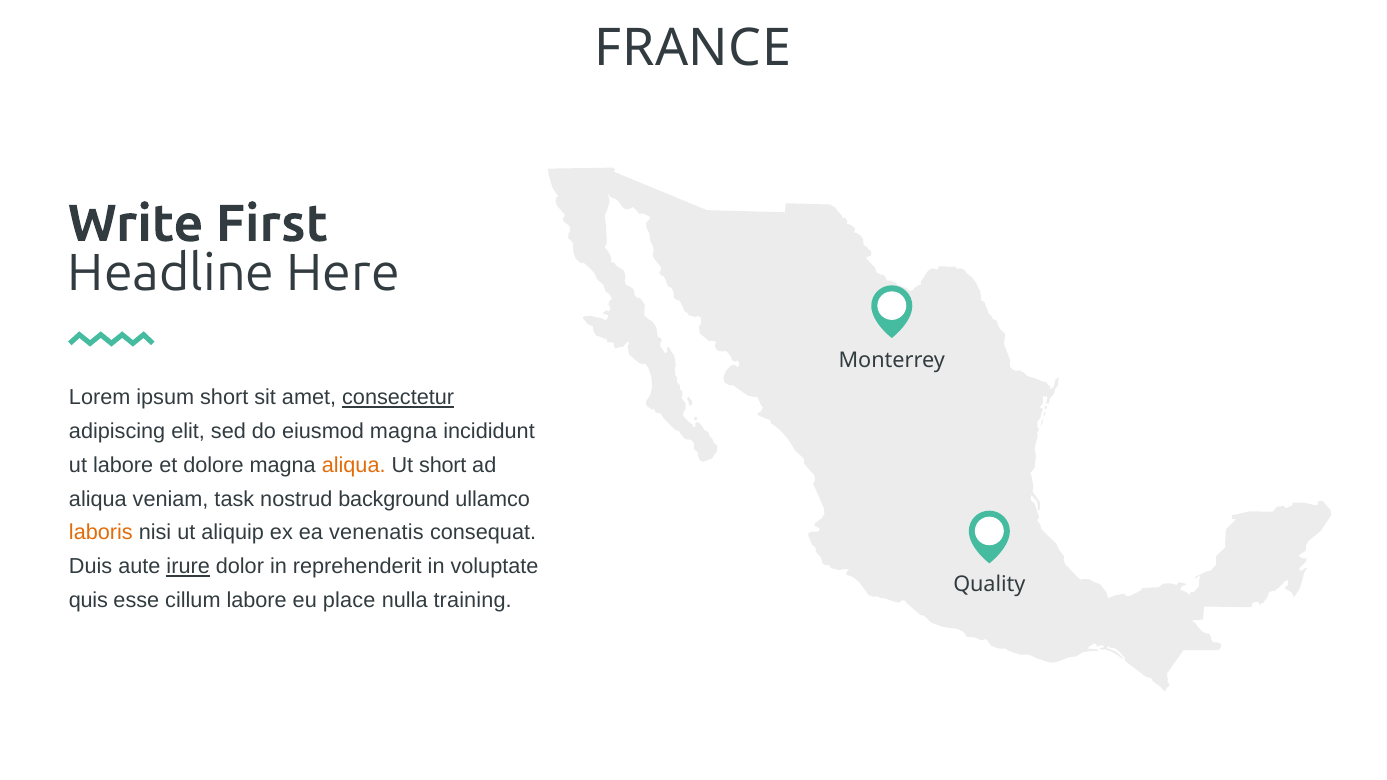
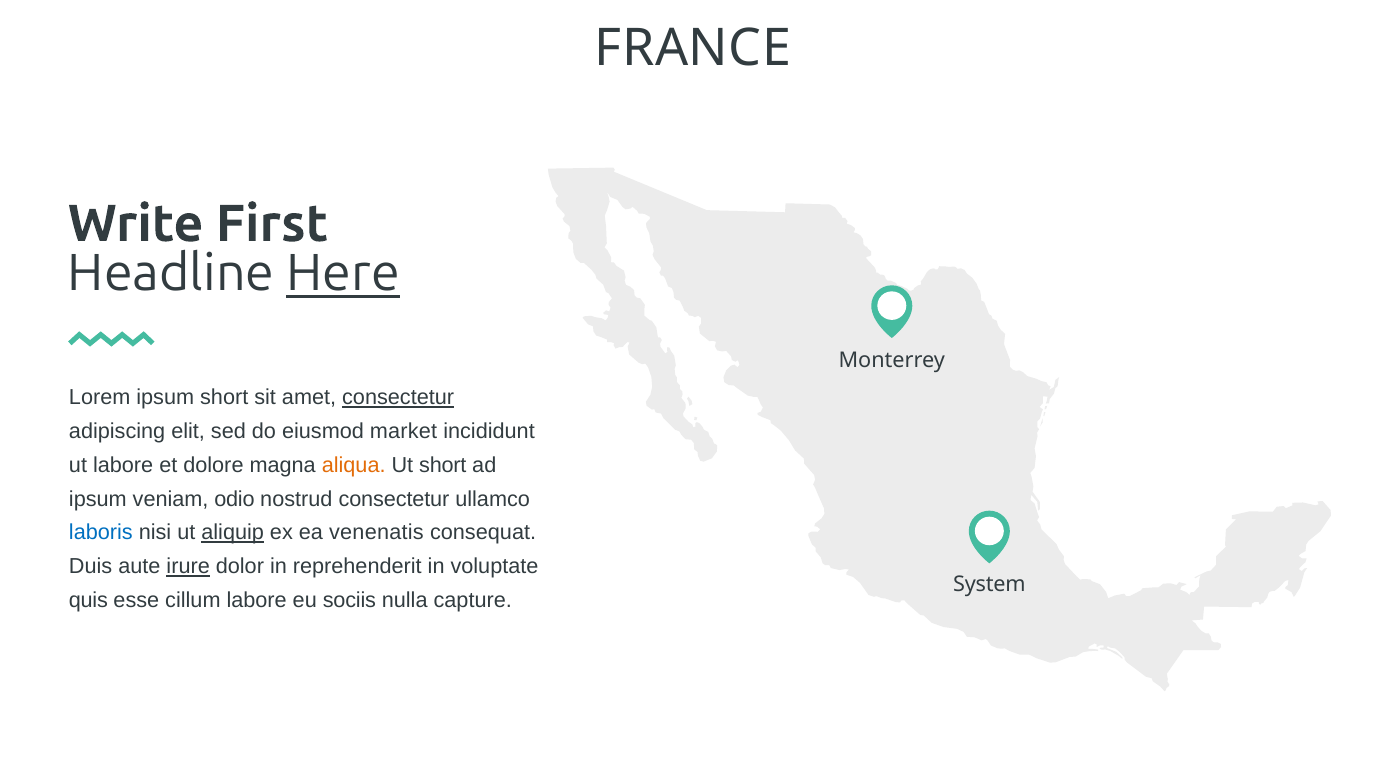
Here underline: none -> present
eiusmod magna: magna -> market
aliqua at (98, 499): aliqua -> ipsum
task: task -> odio
nostrud background: background -> consectetur
laboris colour: orange -> blue
aliquip underline: none -> present
Quality: Quality -> System
place: place -> sociis
training: training -> capture
